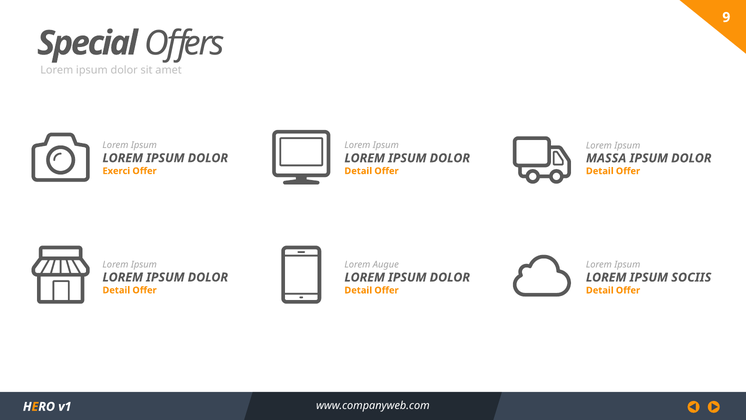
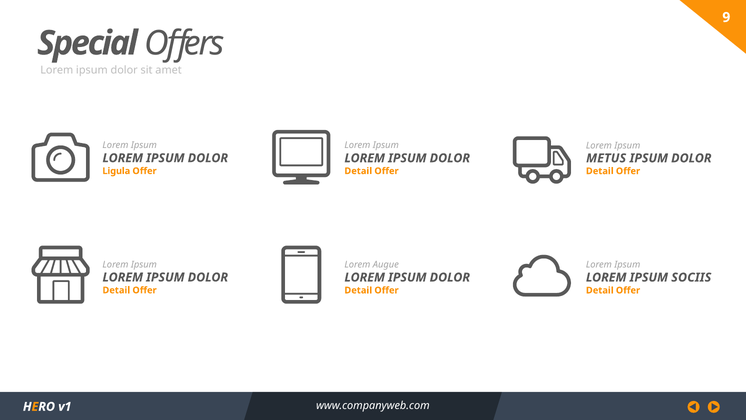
MASSA: MASSA -> METUS
Exerci: Exerci -> Ligula
